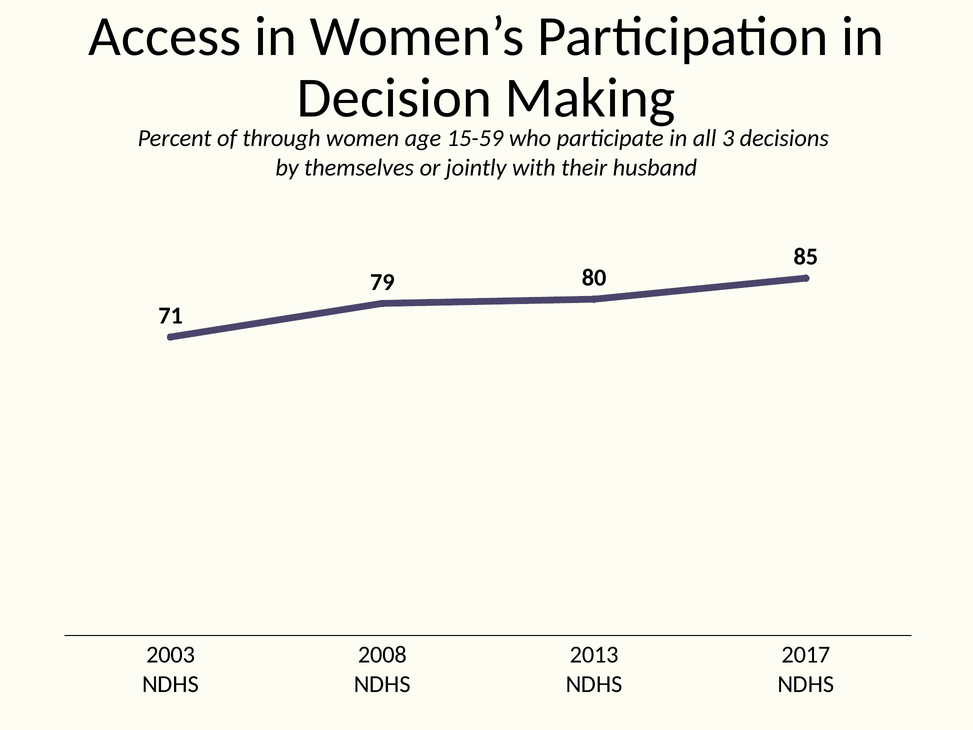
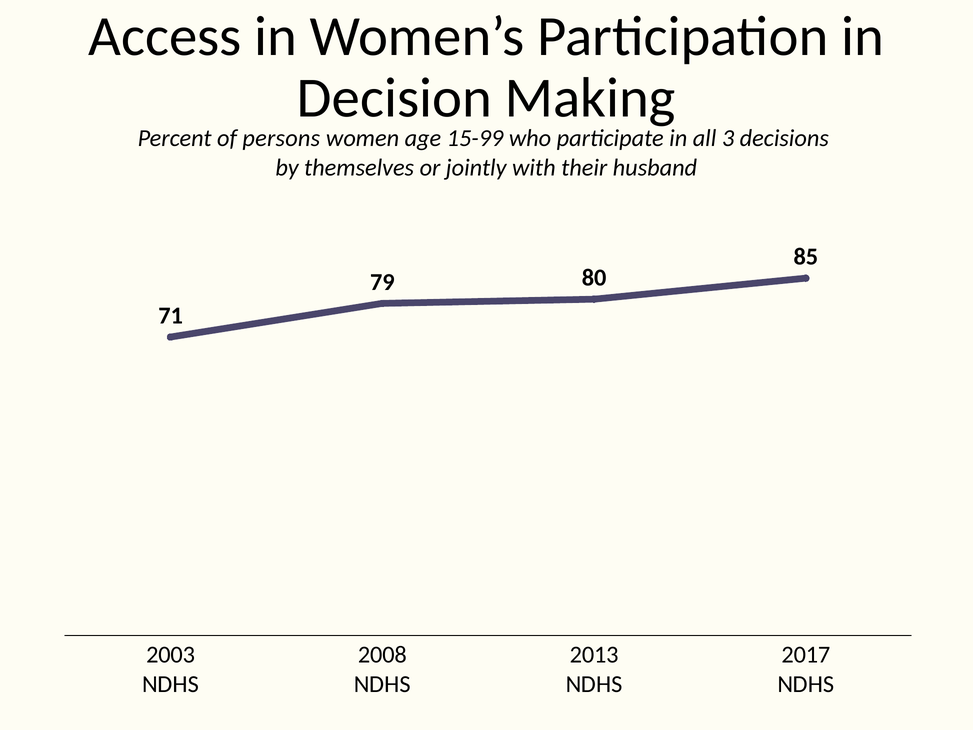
through: through -> persons
15-59: 15-59 -> 15-99
